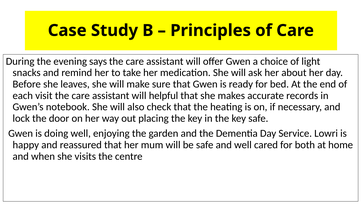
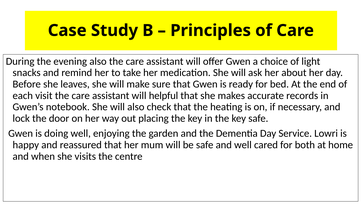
evening says: says -> also
